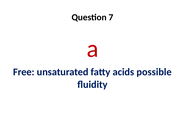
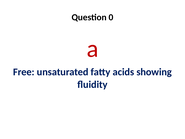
7: 7 -> 0
possible: possible -> showing
